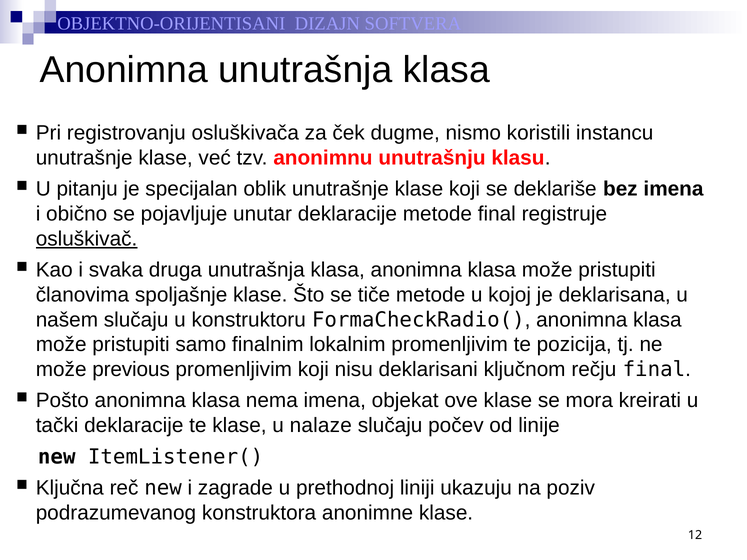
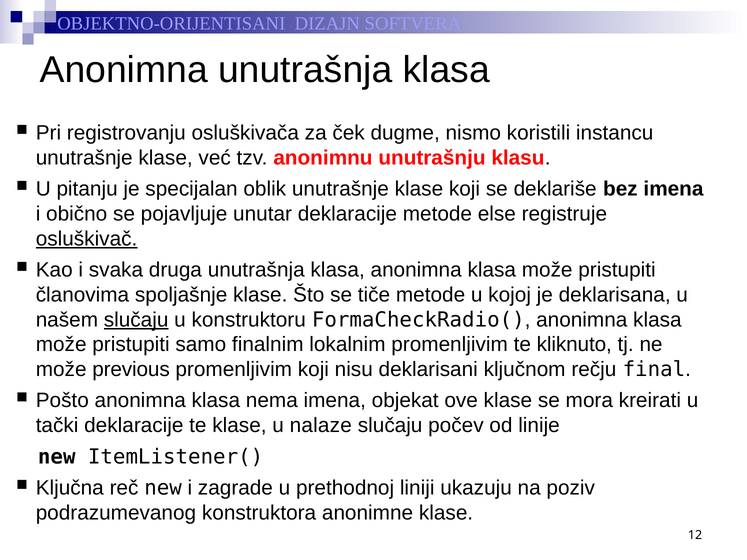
metode final: final -> else
slučaju at (136, 320) underline: none -> present
pozicija: pozicija -> kliknuto
